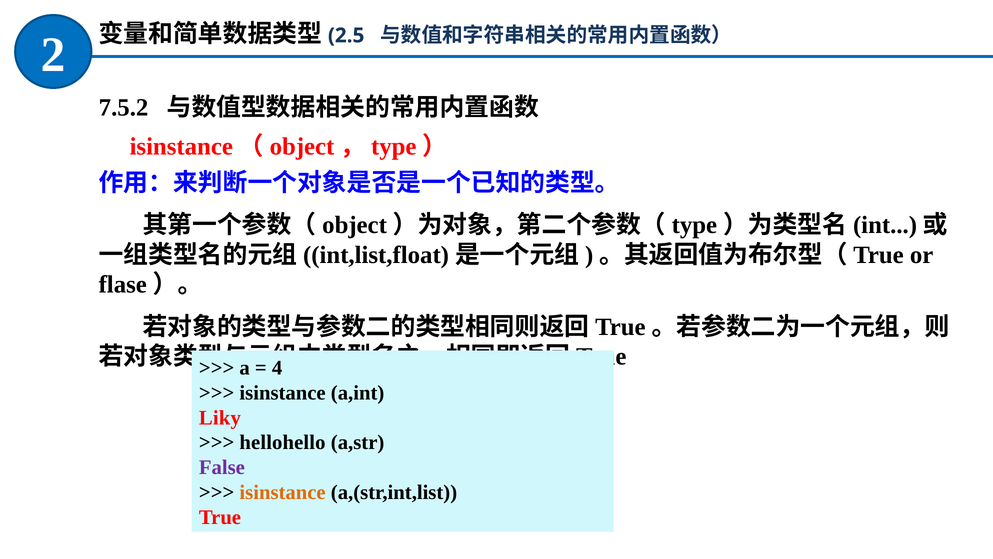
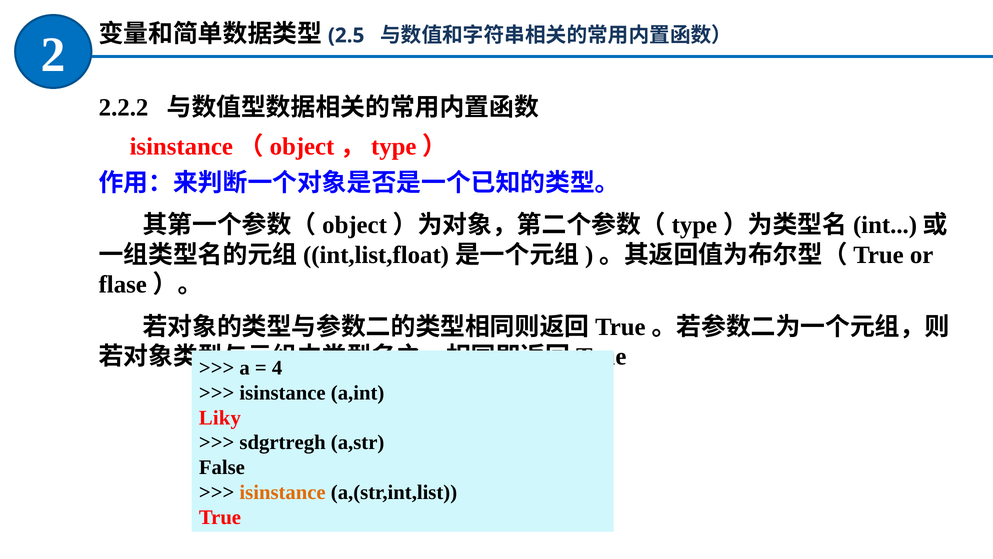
7.5.2: 7.5.2 -> 2.2.2
hellohello: hellohello -> sdgrtregh
False colour: purple -> black
